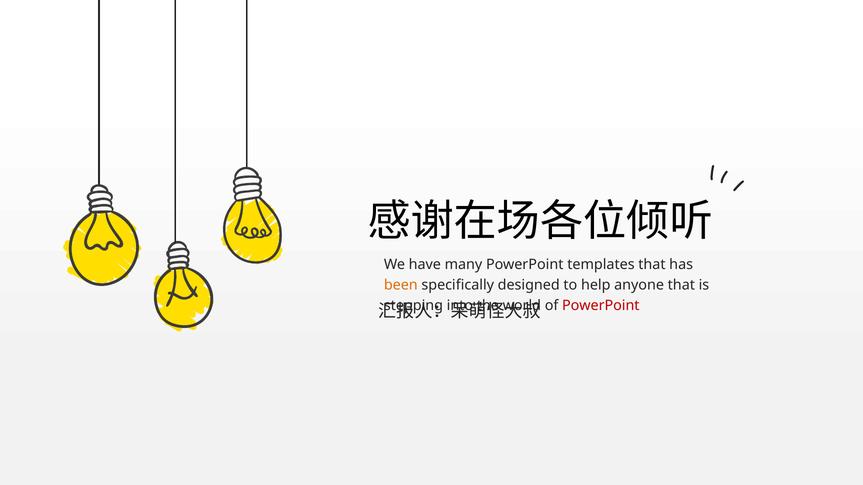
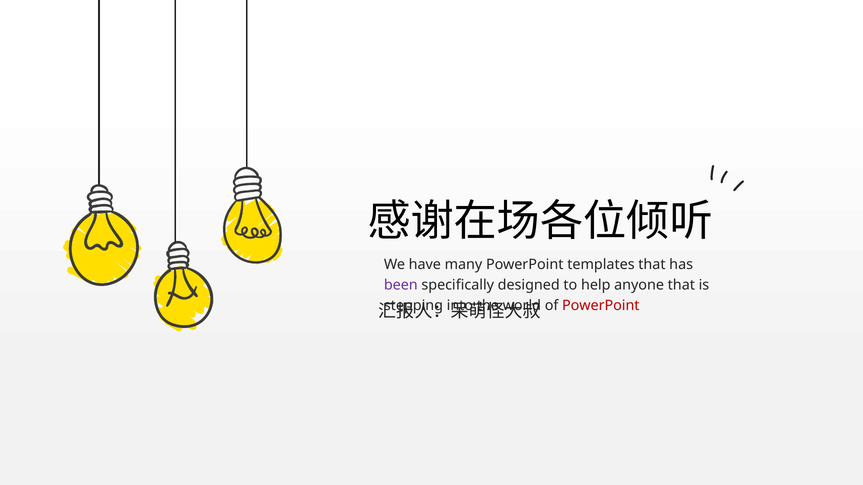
been colour: orange -> purple
